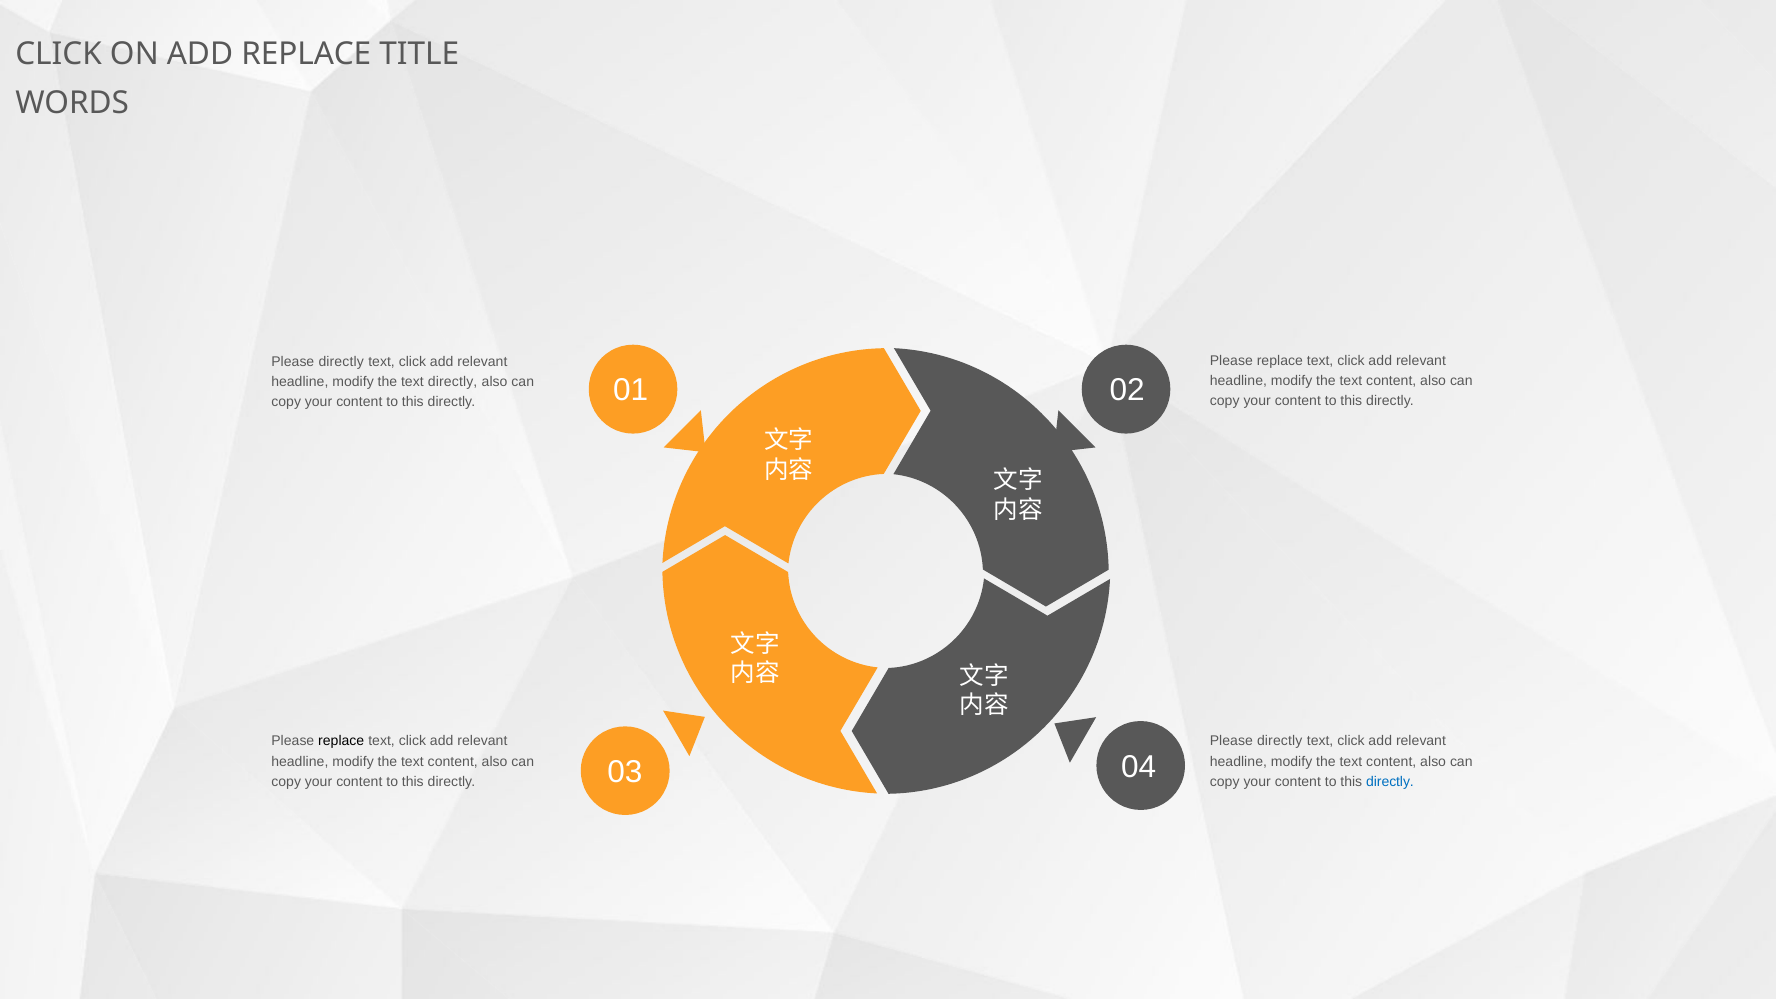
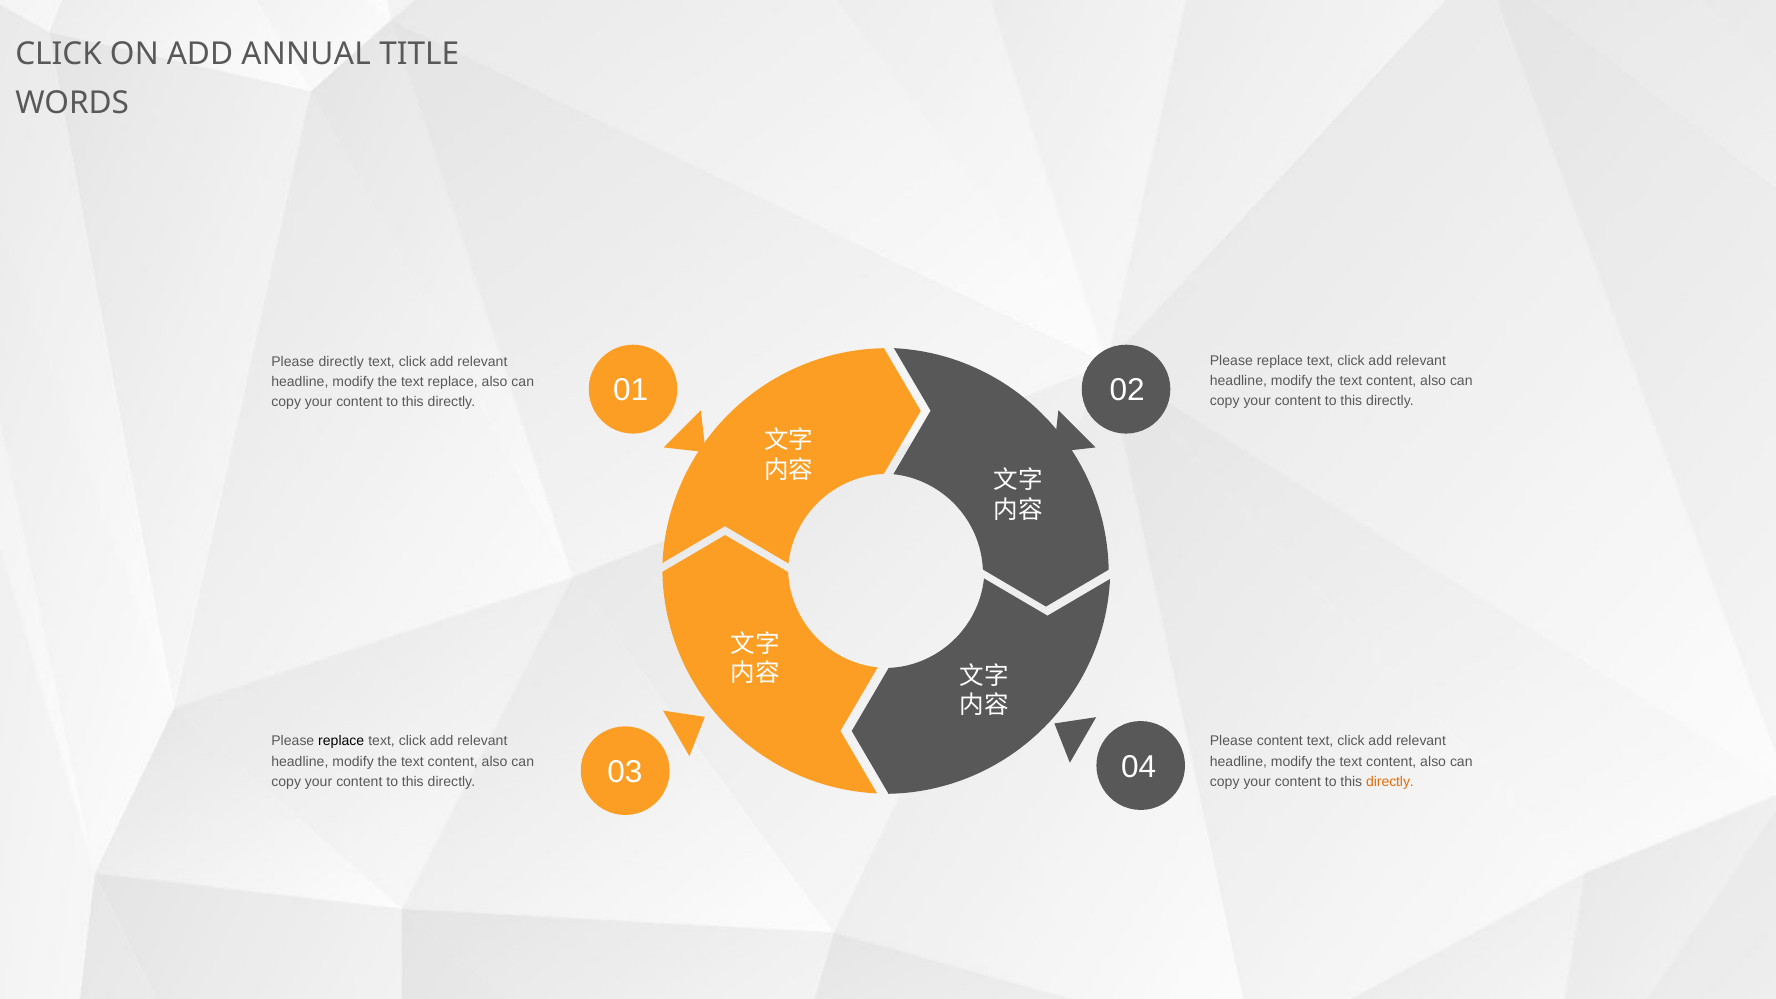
ADD REPLACE: REPLACE -> ANNUAL
text directly: directly -> replace
directly at (1280, 741): directly -> content
directly at (1390, 782) colour: blue -> orange
